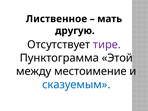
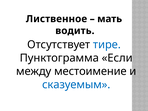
другую: другую -> водить
тире colour: purple -> blue
Этой: Этой -> Если
